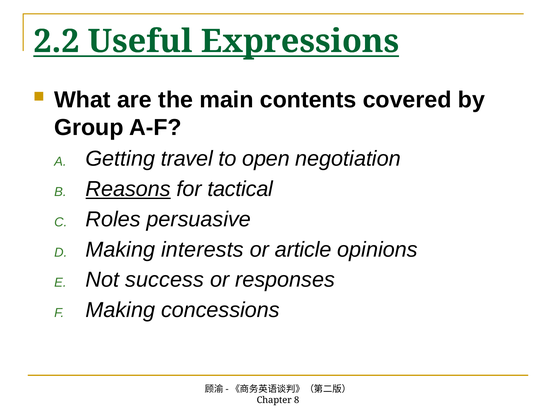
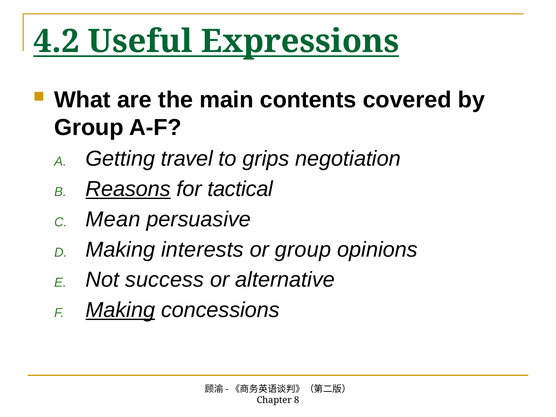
2.2: 2.2 -> 4.2
open: open -> grips
Roles: Roles -> Mean
or article: article -> group
responses: responses -> alternative
Making at (120, 310) underline: none -> present
